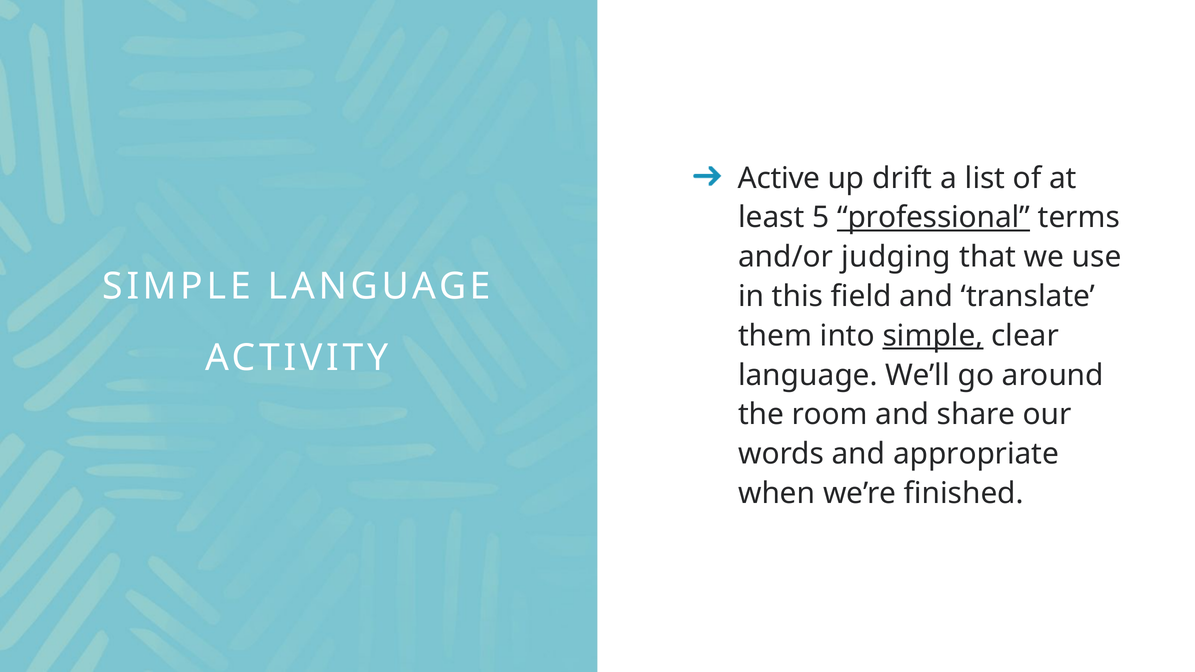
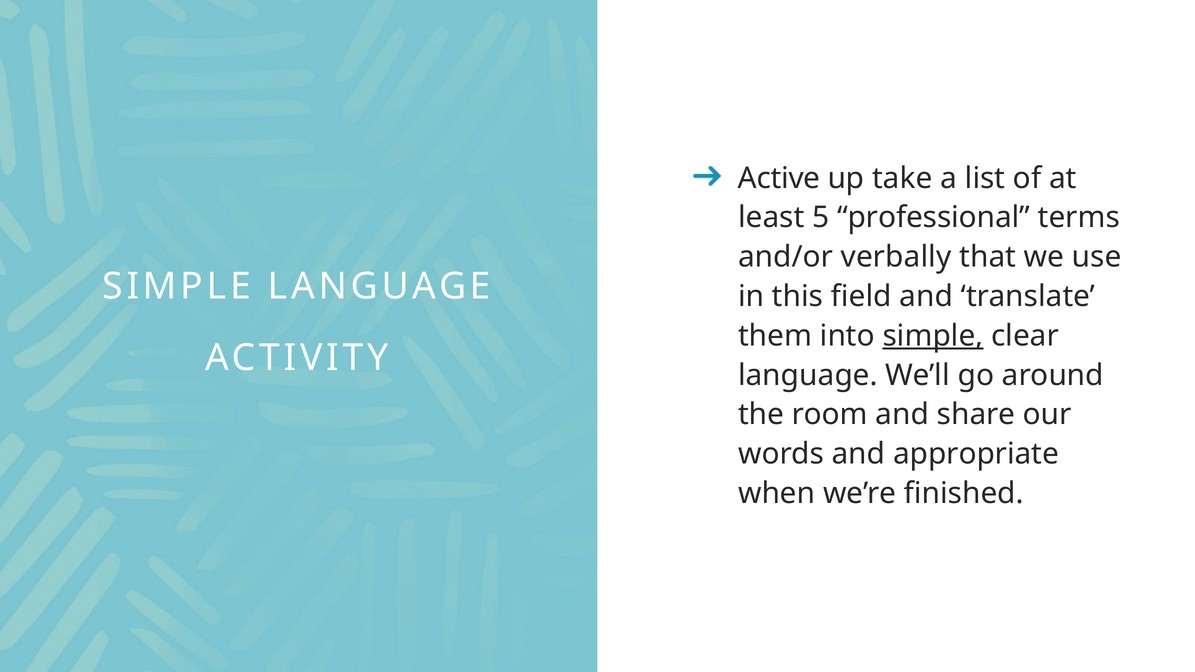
drift: drift -> take
professional underline: present -> none
judging: judging -> verbally
